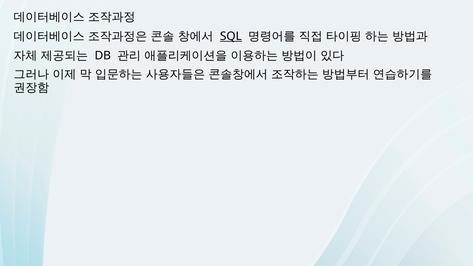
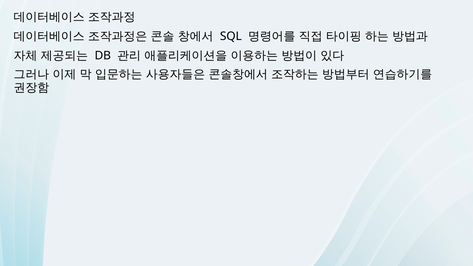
SQL underline: present -> none
